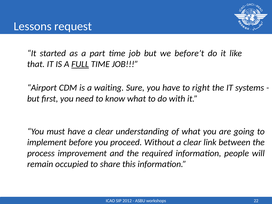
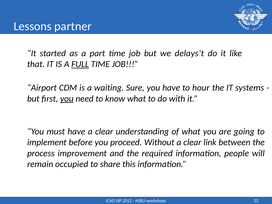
request: request -> partner
before’t: before’t -> delays’t
right: right -> hour
you at (67, 99) underline: none -> present
